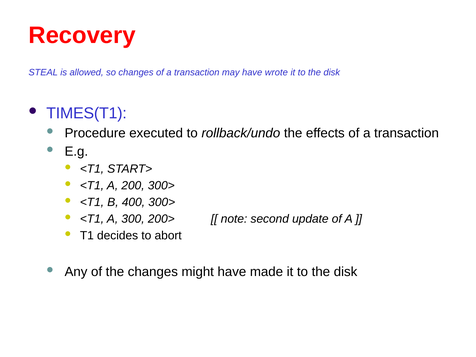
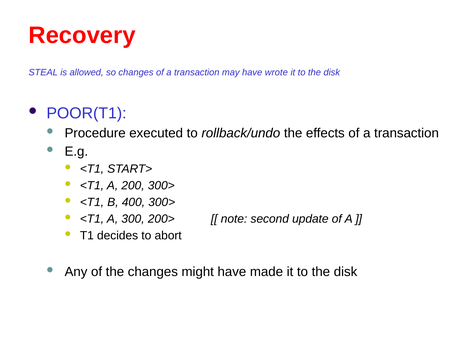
TIMES(T1: TIMES(T1 -> POOR(T1
